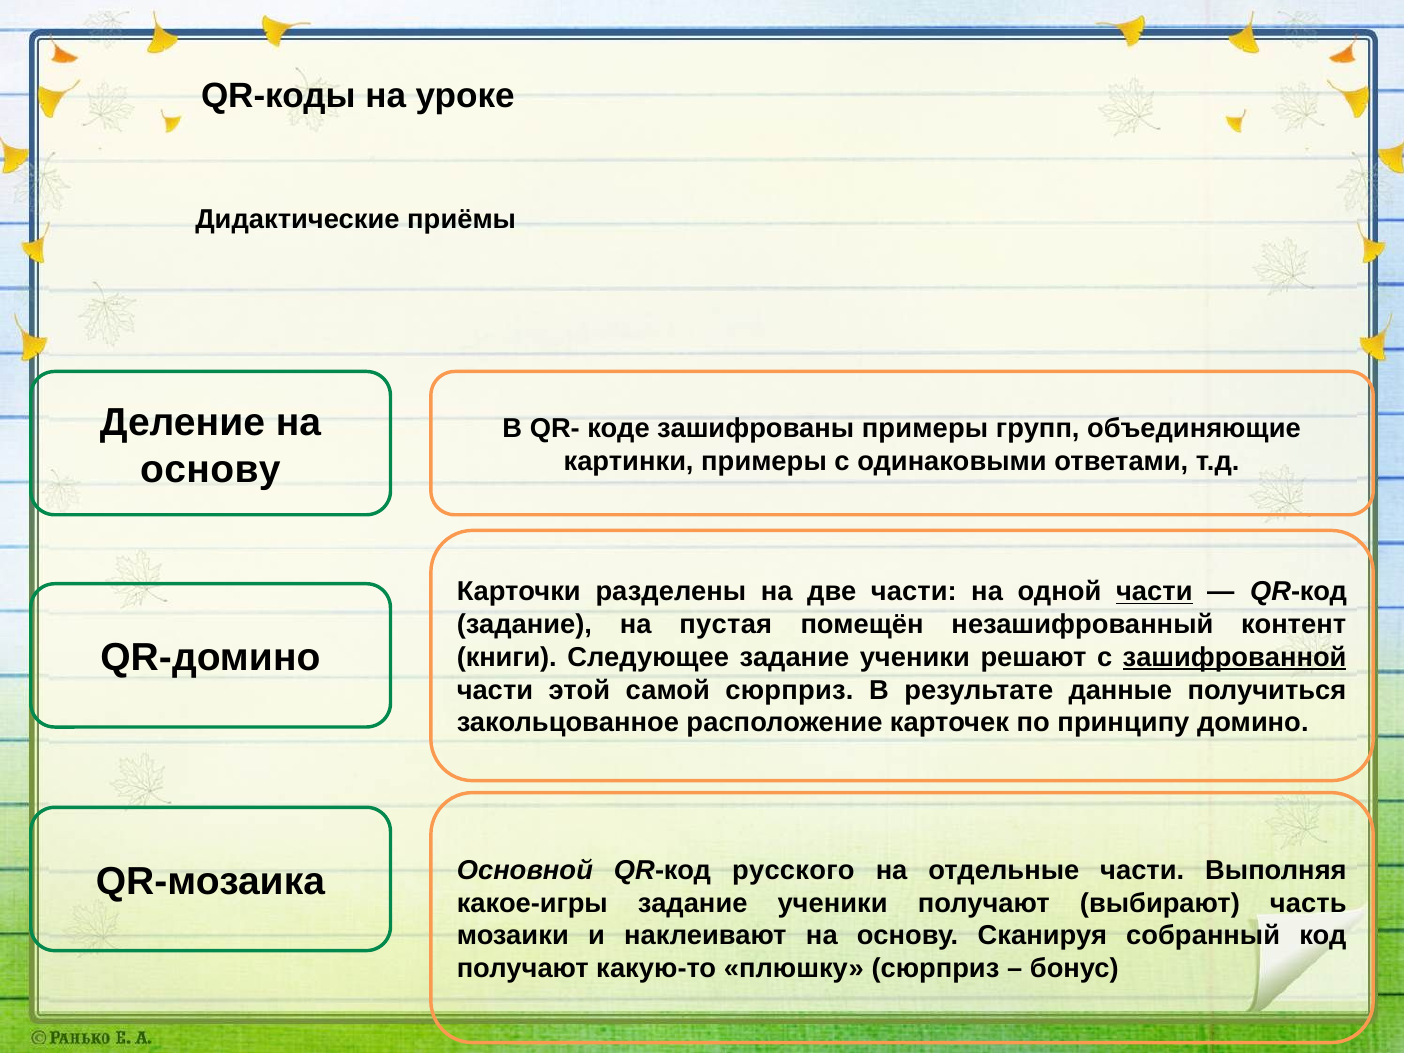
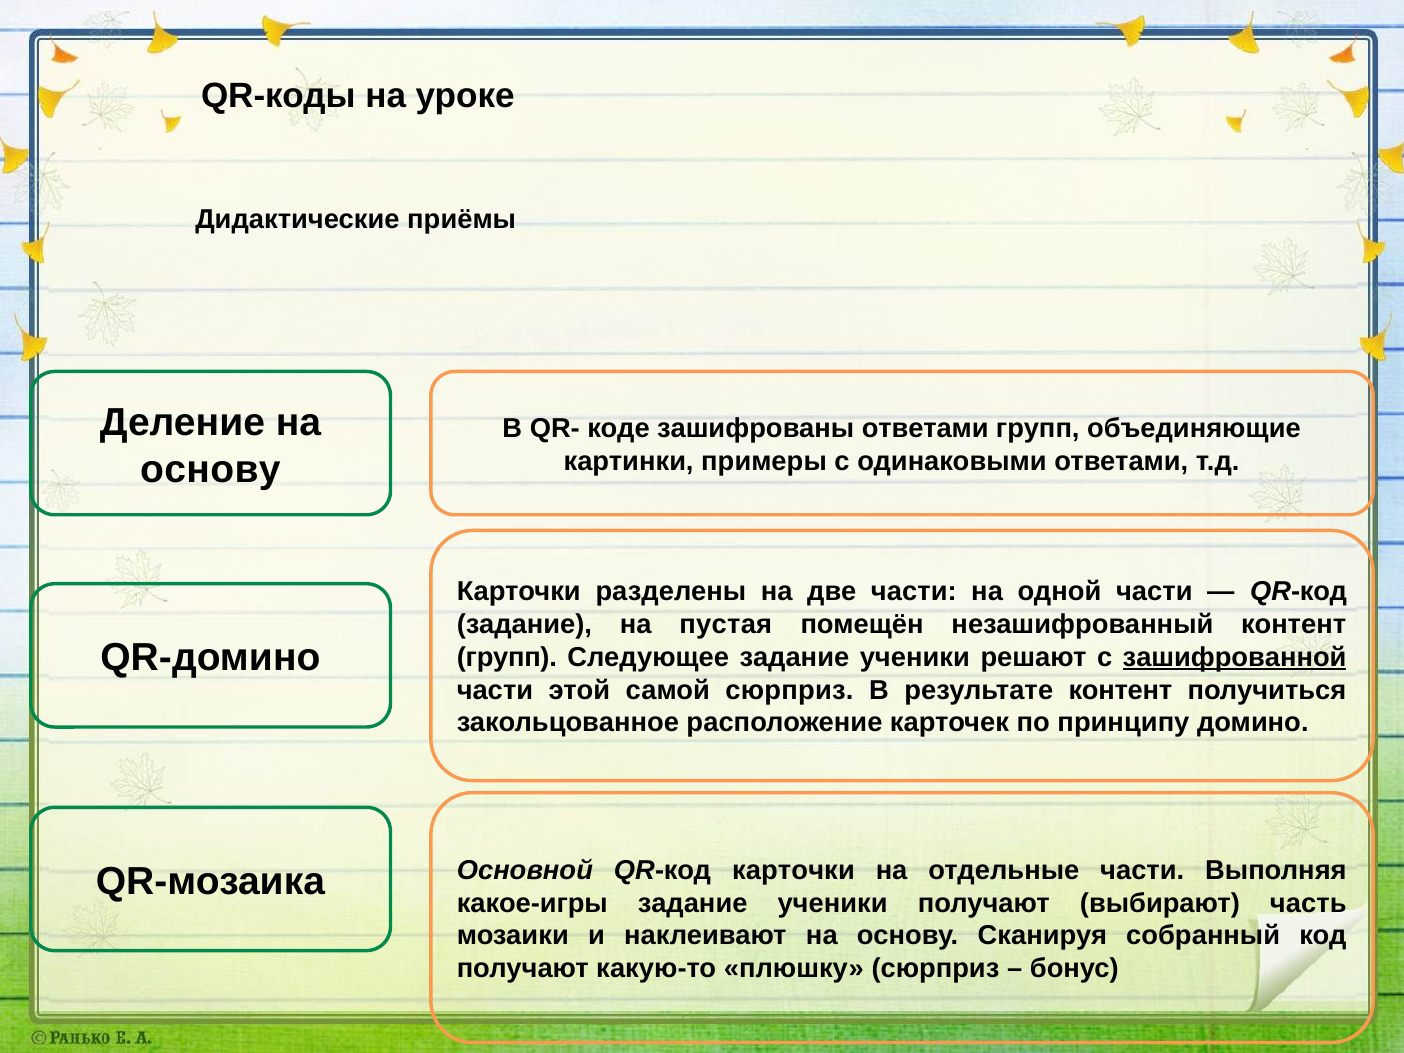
зашифрованы примеры: примеры -> ответами
части at (1154, 592) underline: present -> none
книги at (507, 657): книги -> групп
результате данные: данные -> контент
QR-код русского: русского -> карточки
